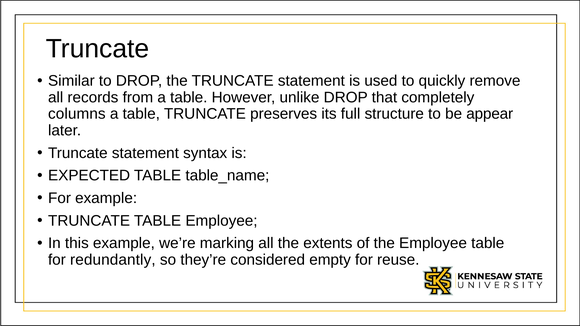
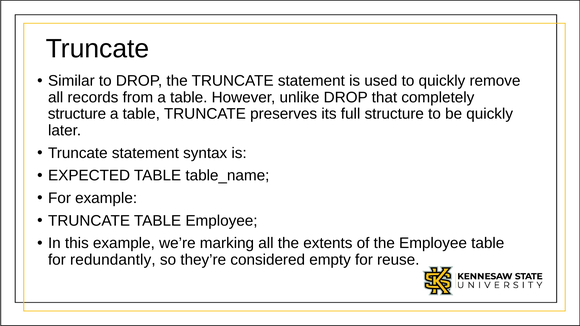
columns at (77, 114): columns -> structure
be appear: appear -> quickly
